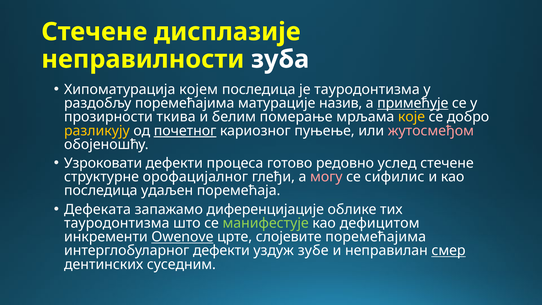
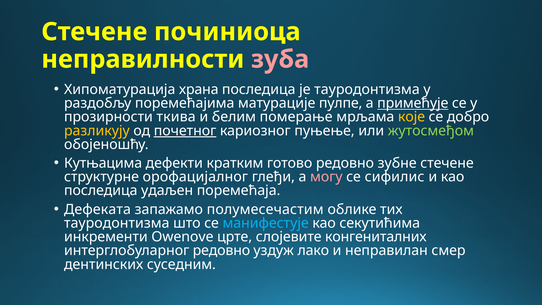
дисплазије: дисплазије -> починиоца
зуба colour: white -> pink
којем: којем -> храна
назив: назив -> пулпе
жутосмеђом colour: pink -> light green
Узроковати: Узроковати -> Кутњацима
процеса: процеса -> кратким
услед: услед -> зубне
диференцијације: диференцијације -> полумесечастим
манифестује colour: light green -> light blue
дефицитом: дефицитом -> секутићима
Owenove underline: present -> none
слојевите поремећајима: поремећајима -> конгениталних
интерглобуларног дефекти: дефекти -> редовно
зубе: зубе -> лако
смер underline: present -> none
